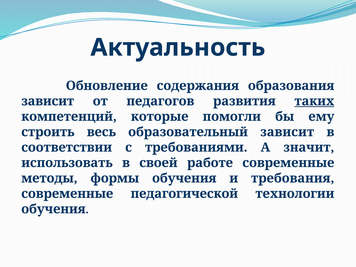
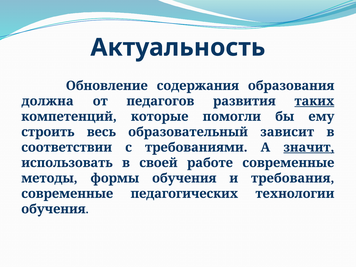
зависит at (48, 101): зависит -> должна
значит underline: none -> present
педагогической: педагогической -> педагогических
